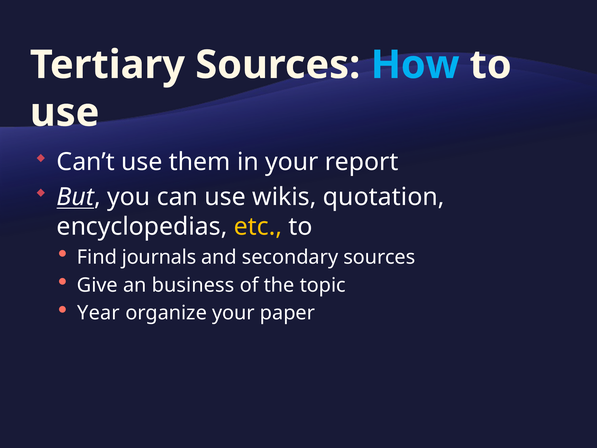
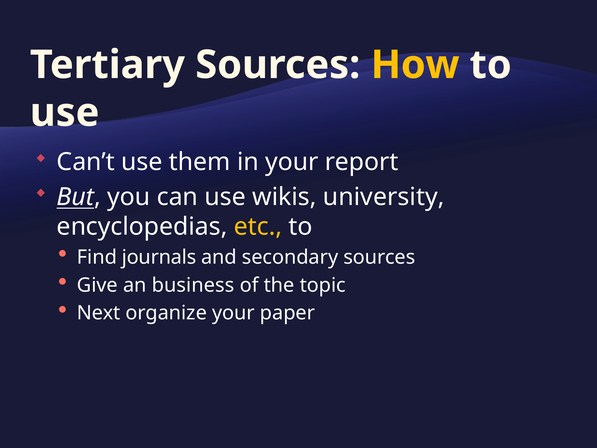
How colour: light blue -> yellow
quotation: quotation -> university
Year: Year -> Next
